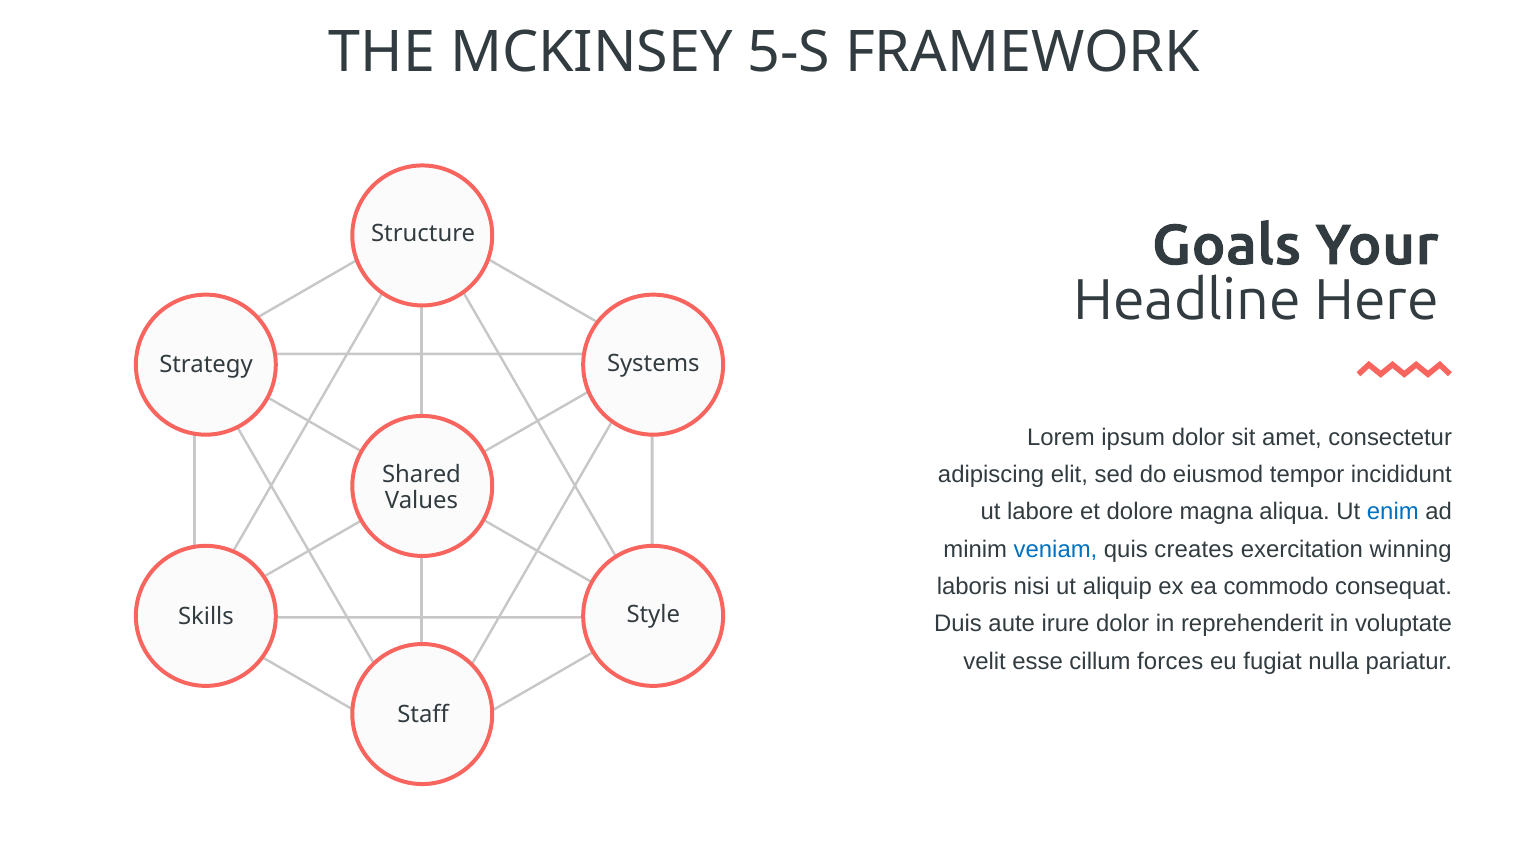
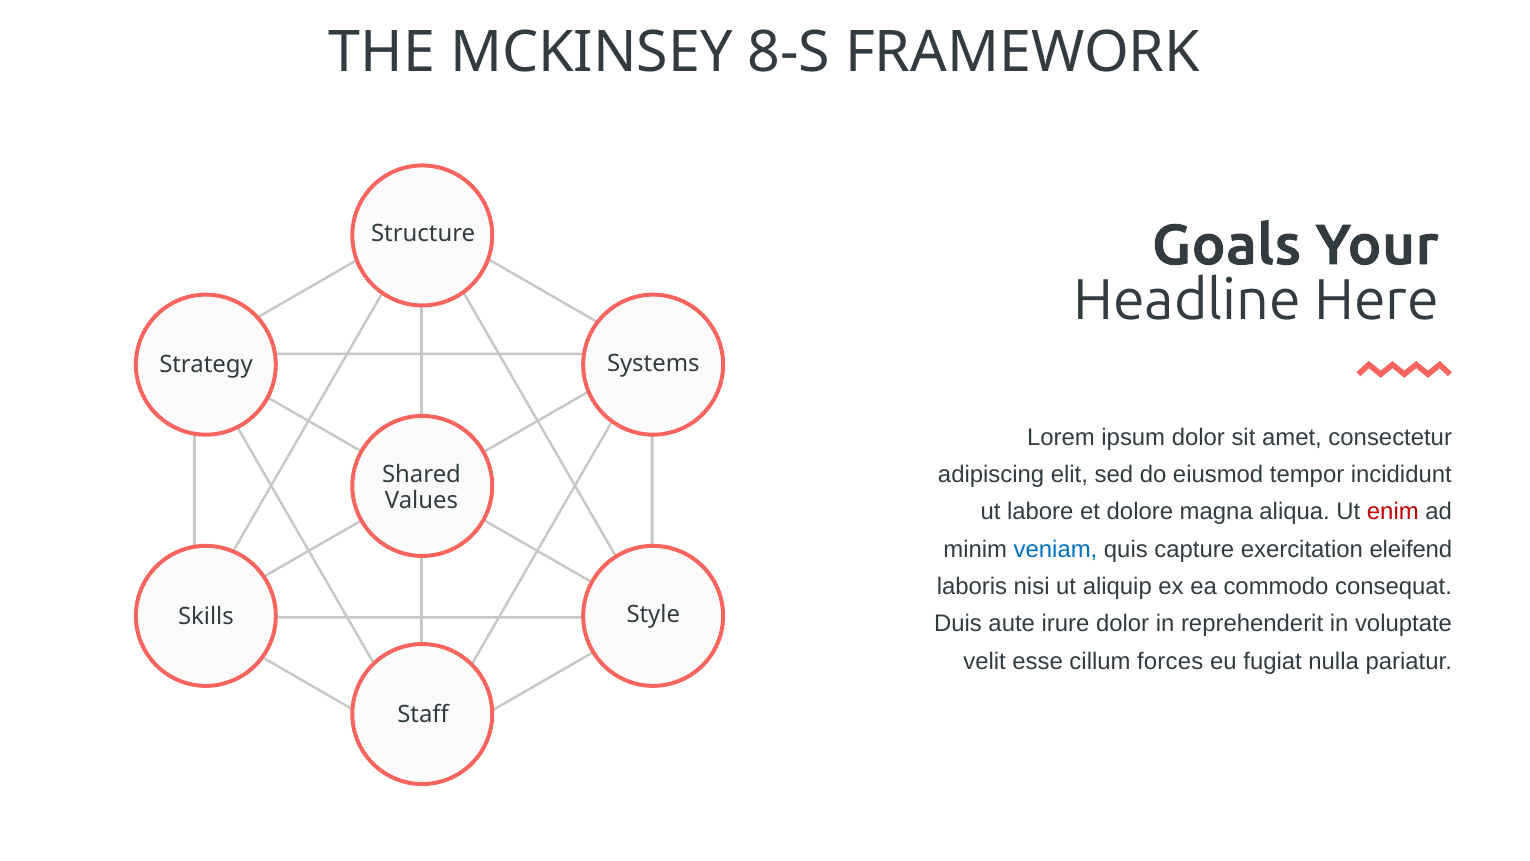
5-S: 5-S -> 8-S
enim colour: blue -> red
creates: creates -> capture
winning: winning -> eleifend
